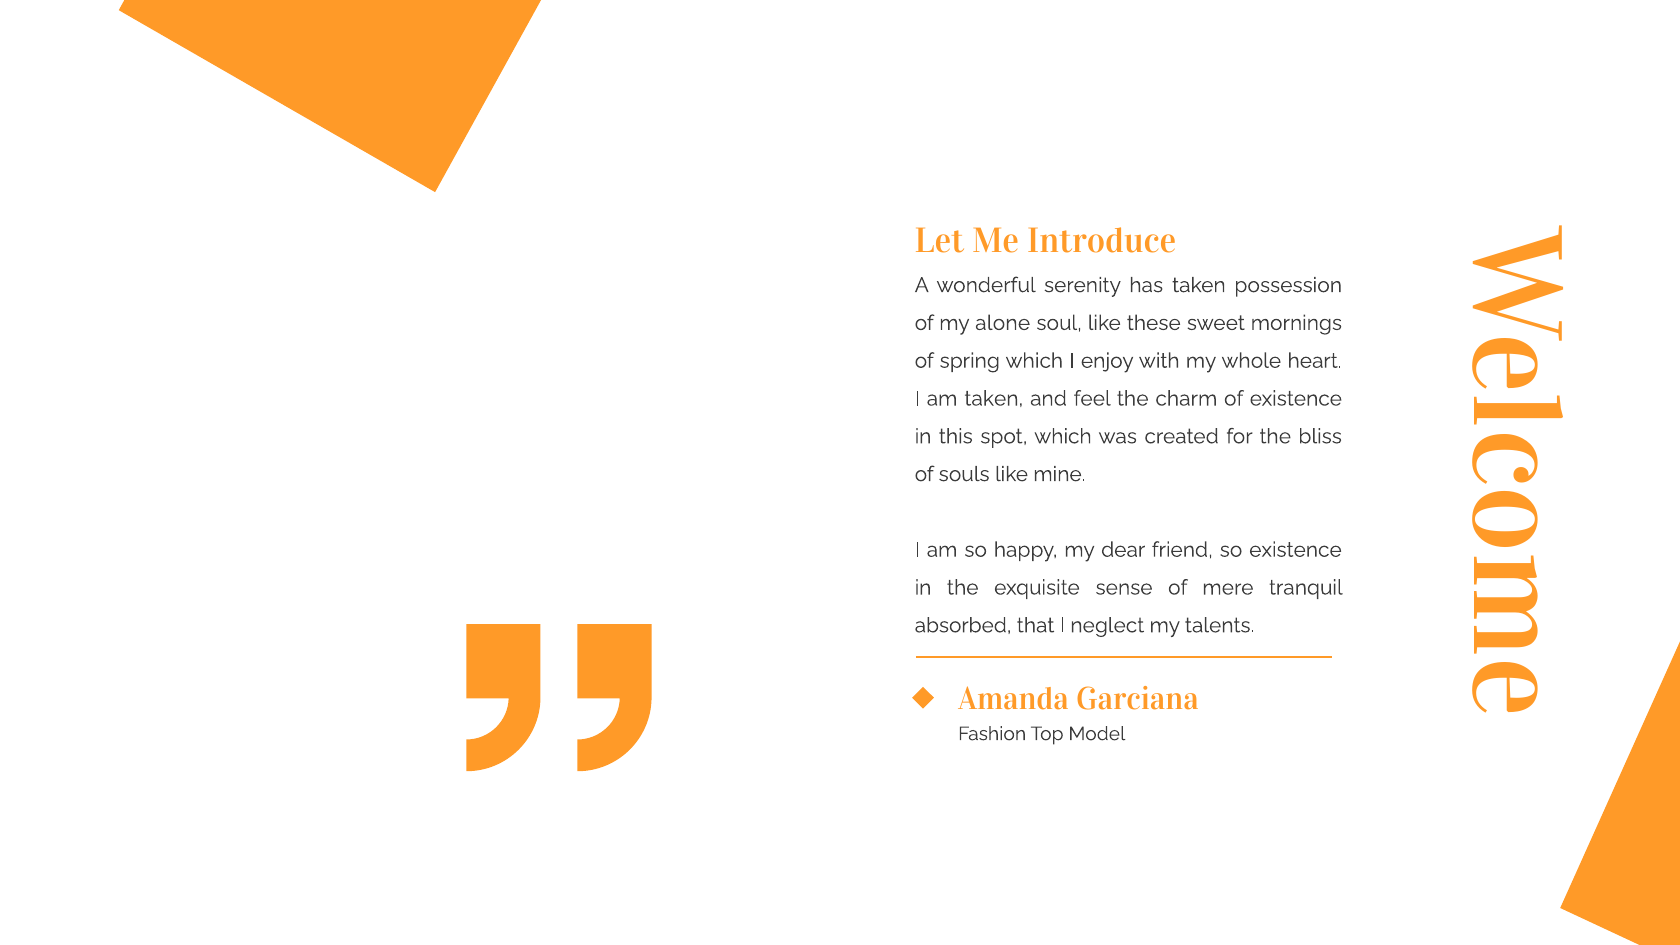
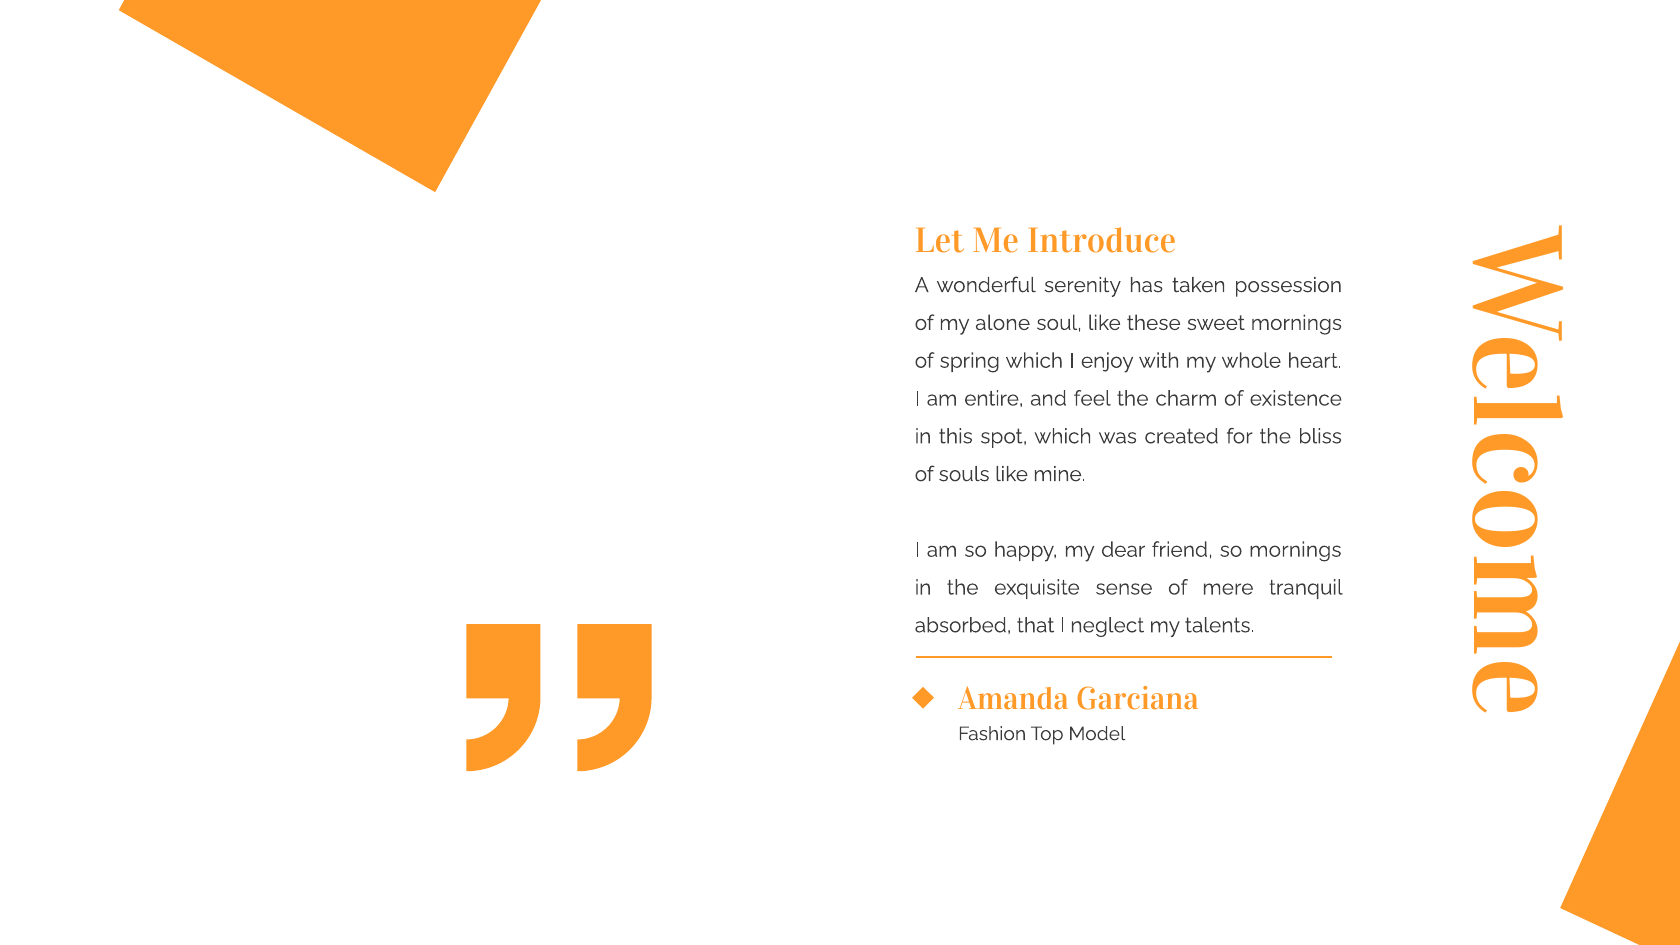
am taken: taken -> entire
so existence: existence -> mornings
